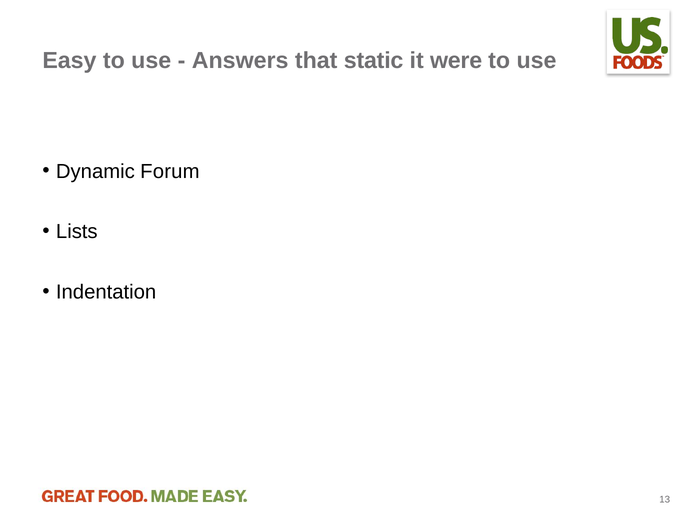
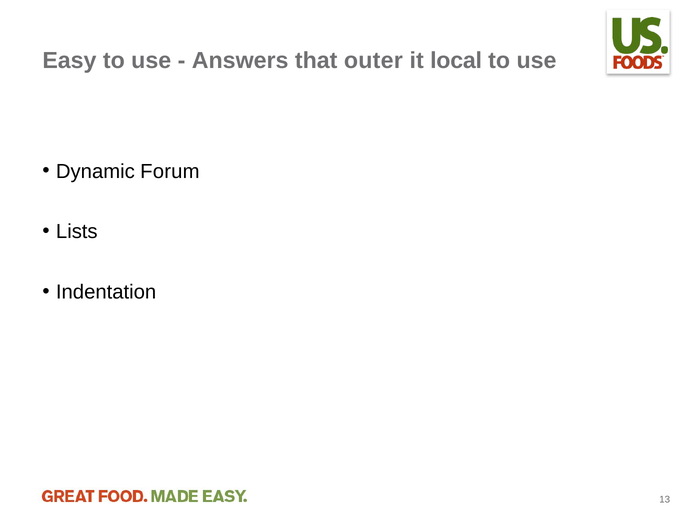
static: static -> outer
were: were -> local
